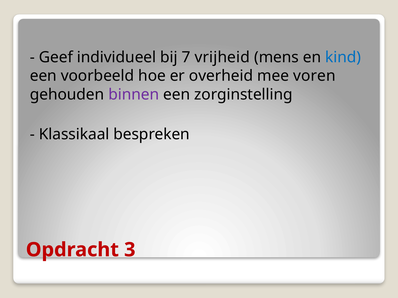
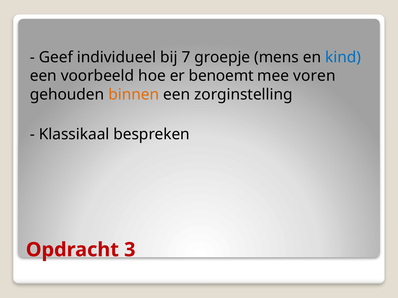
vrijheid: vrijheid -> groepje
overheid: overheid -> benoemt
binnen colour: purple -> orange
